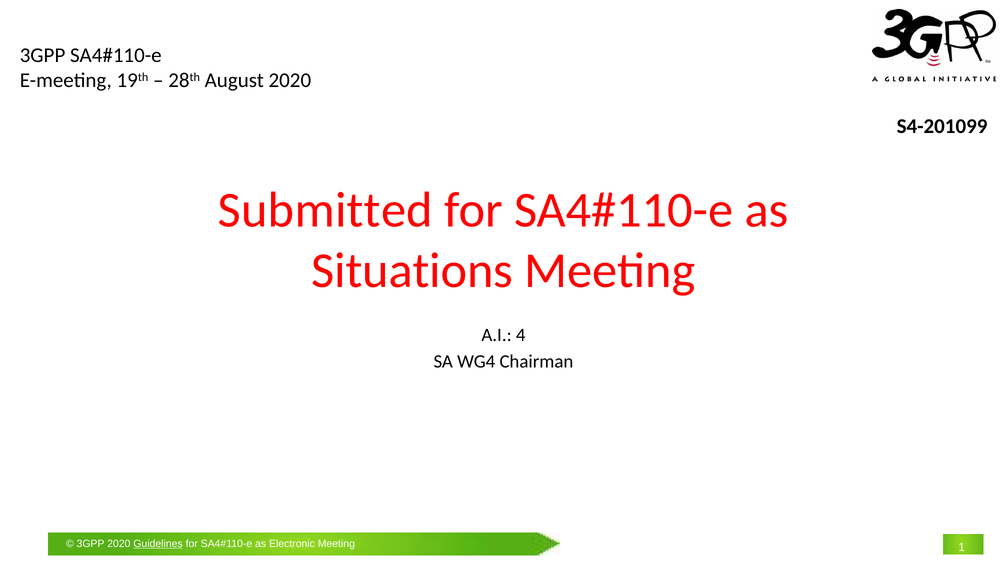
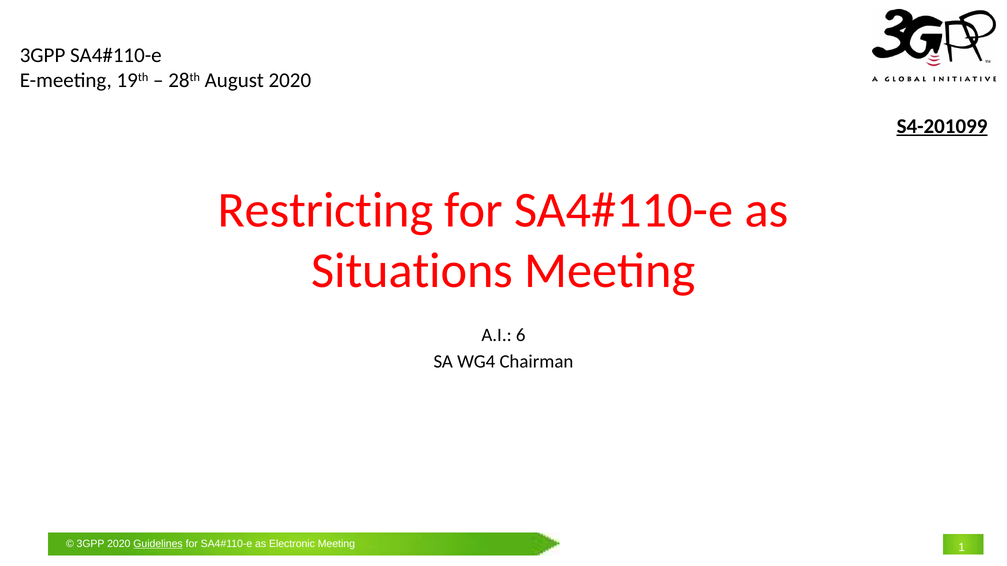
S4-201099 underline: none -> present
Submitted: Submitted -> Restricting
4: 4 -> 6
